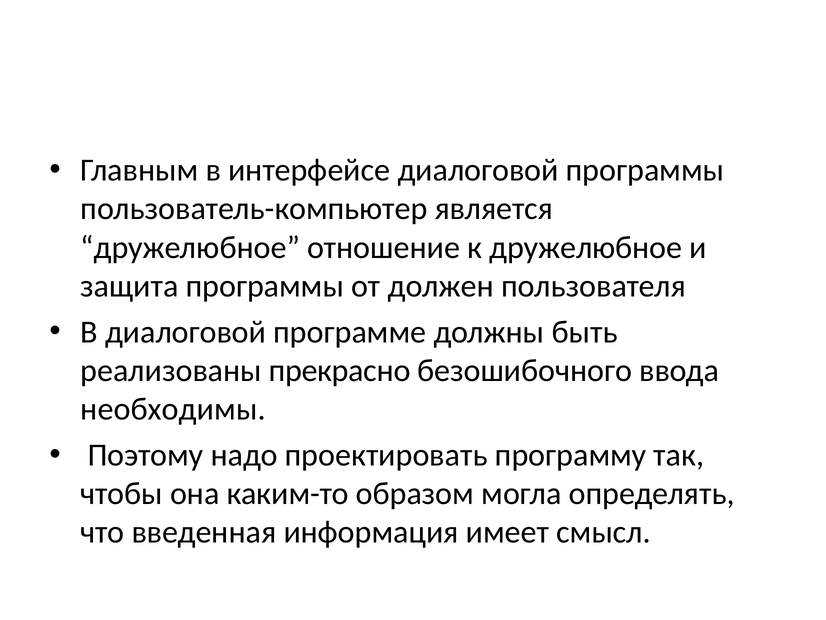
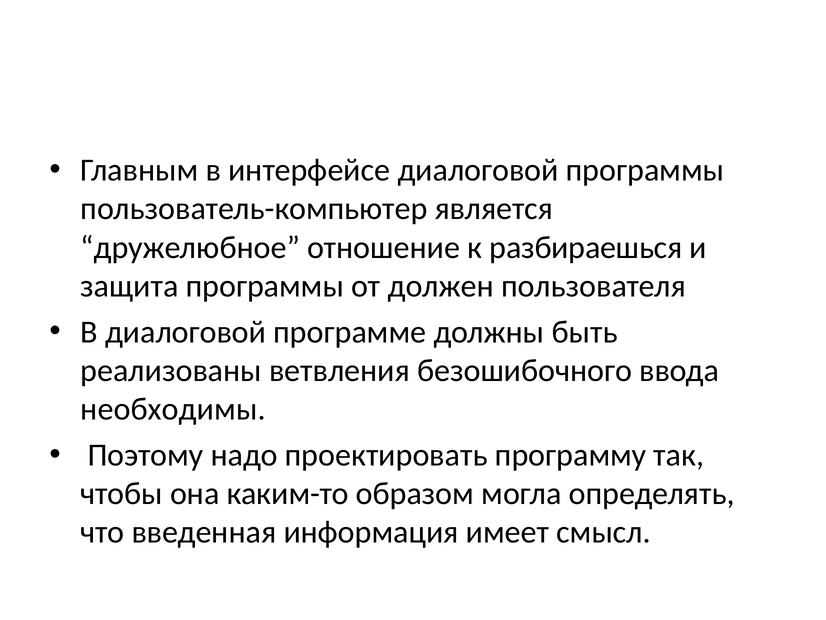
к дружелюбное: дружелюбное -> разбираешься
прекрасно: прекрасно -> ветвления
